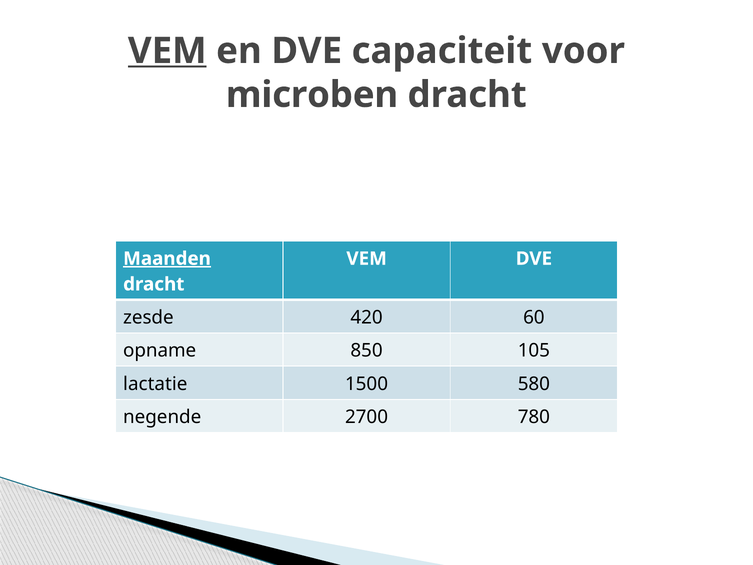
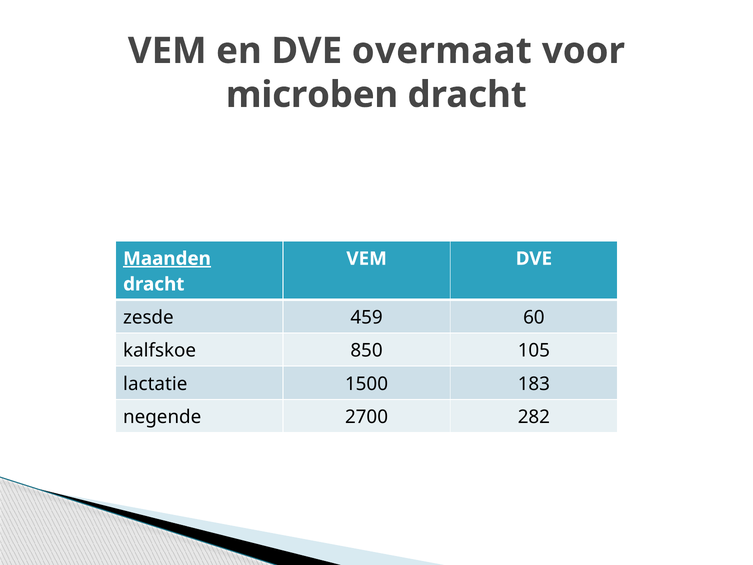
VEM at (167, 51) underline: present -> none
capaciteit: capaciteit -> overmaat
420: 420 -> 459
opname: opname -> kalfskoe
580: 580 -> 183
780: 780 -> 282
